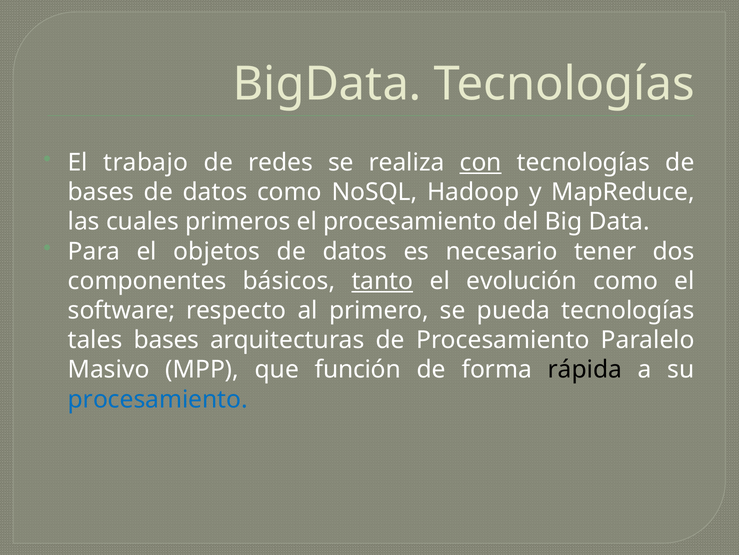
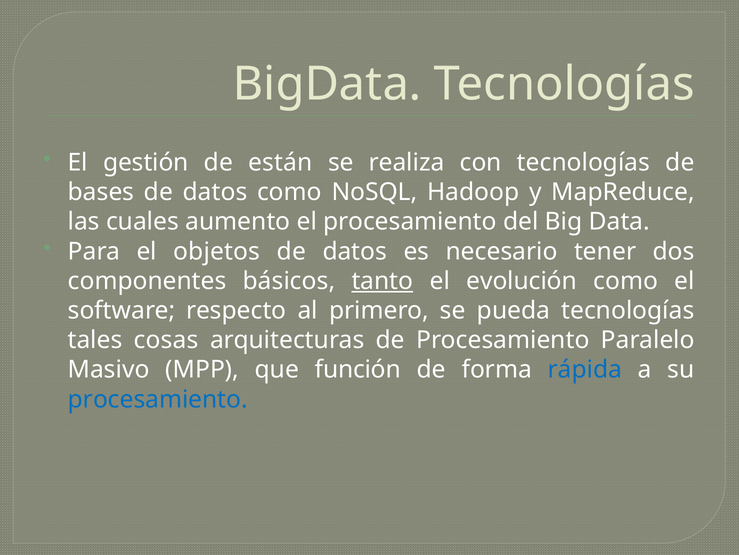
trabajo: trabajo -> gestión
redes: redes -> están
con underline: present -> none
primeros: primeros -> aumento
tales bases: bases -> cosas
rápida colour: black -> blue
